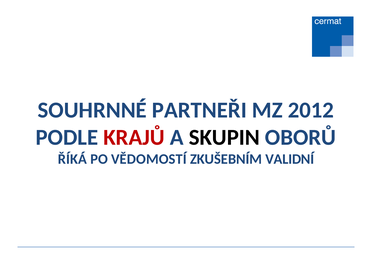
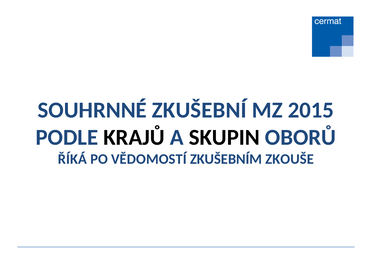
PARTNEŘI: PARTNEŘI -> ZKUŠEBNÍ
2012: 2012 -> 2015
KRAJŮ colour: red -> black
VALIDNÍ: VALIDNÍ -> ZKOUŠE
